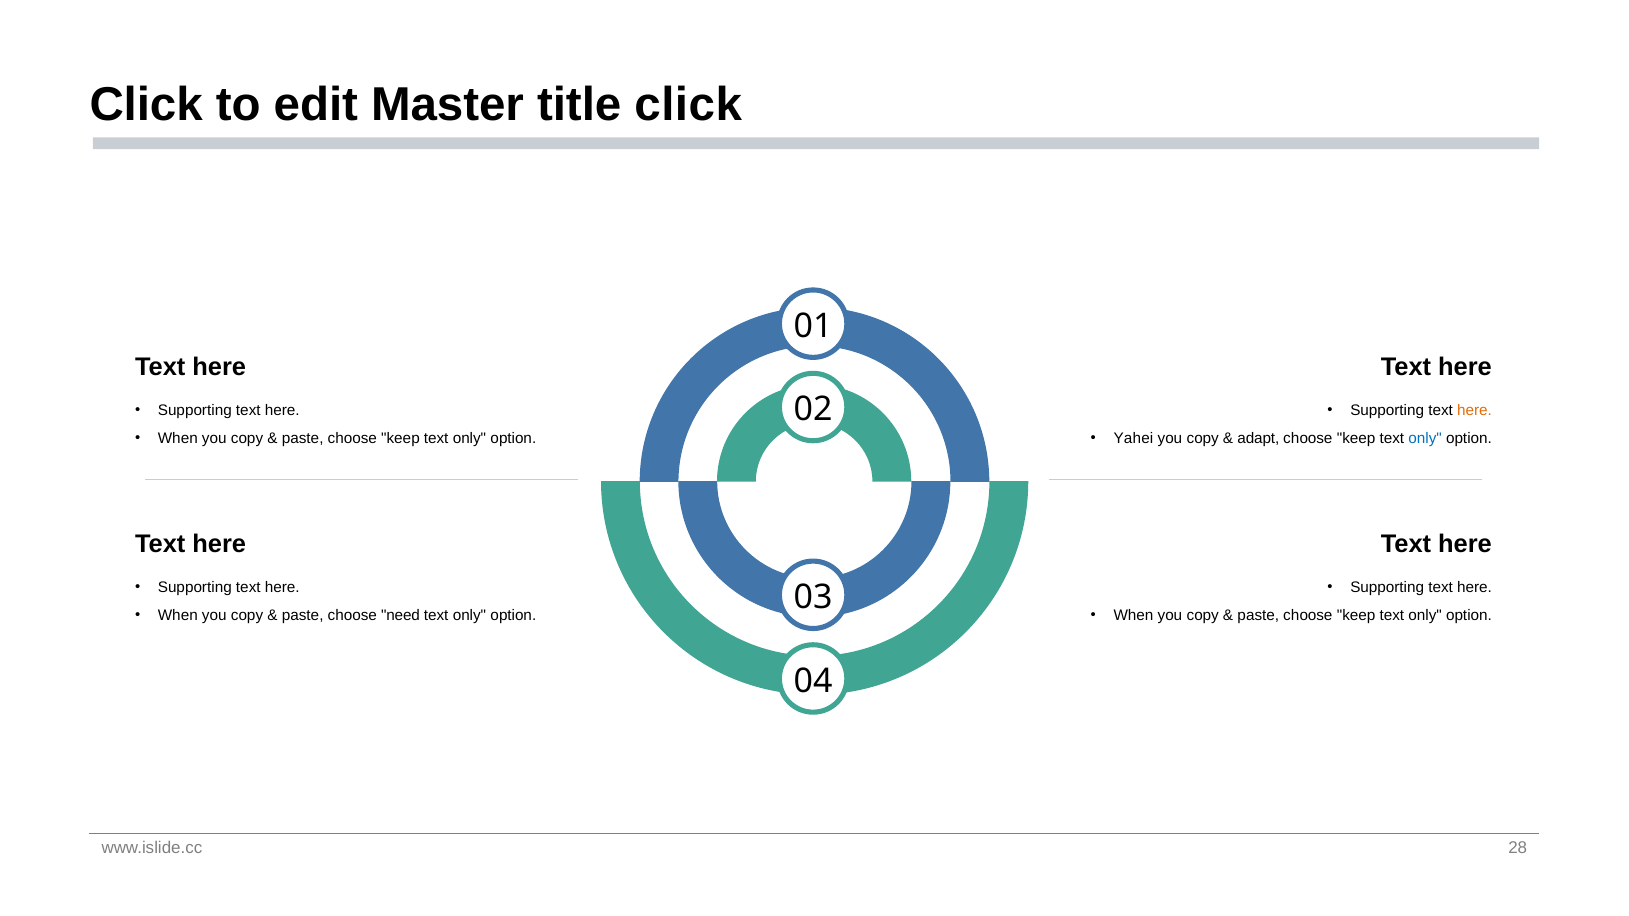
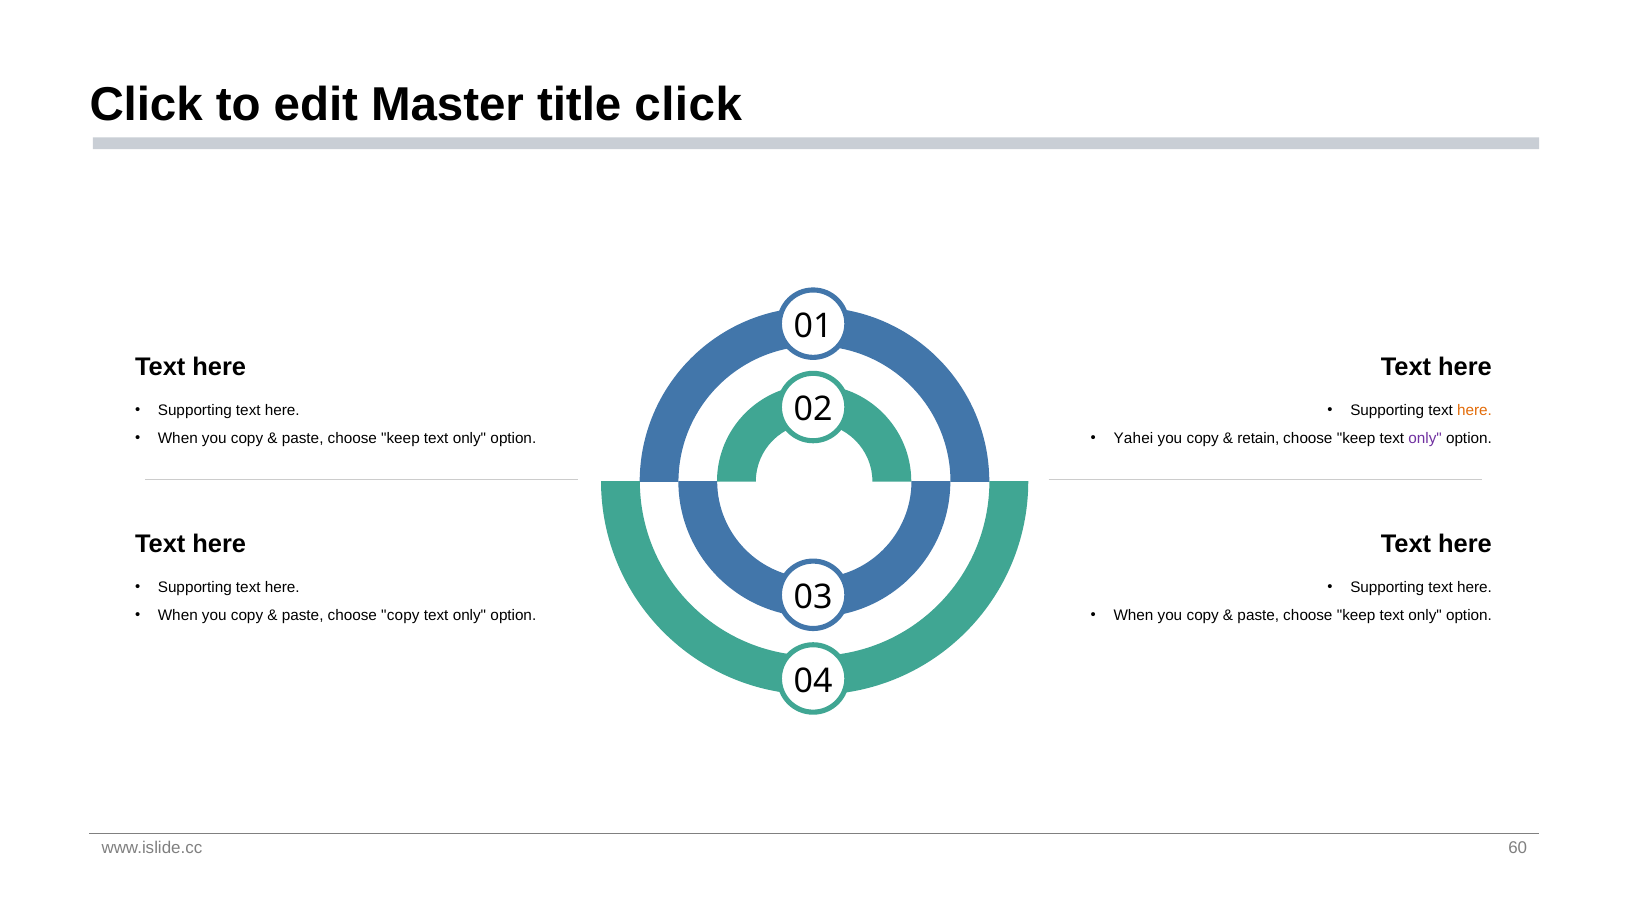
adapt: adapt -> retain
only at (1425, 438) colour: blue -> purple
choose need: need -> copy
28: 28 -> 60
